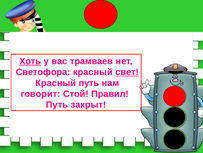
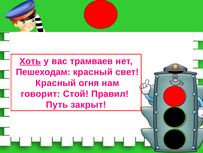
Светофора: Светофора -> Пешеходам
свет underline: present -> none
Красный путь: путь -> огня
